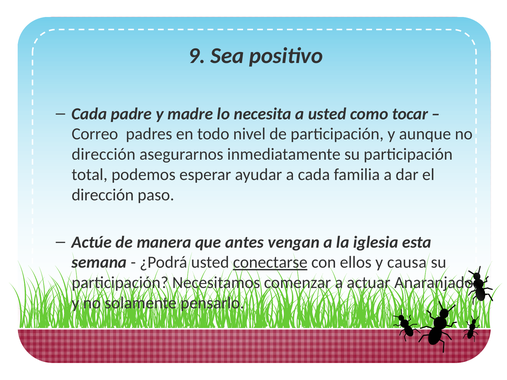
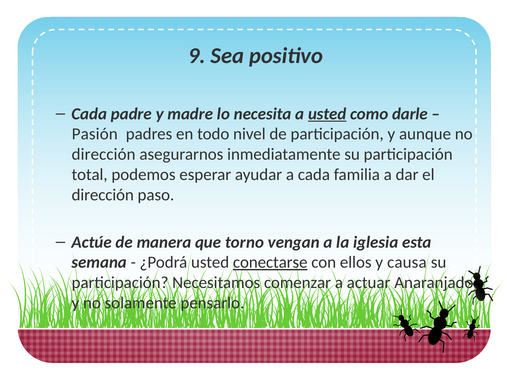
usted at (327, 114) underline: none -> present
tocar: tocar -> darle
Correo: Correo -> Pasión
antes: antes -> torno
